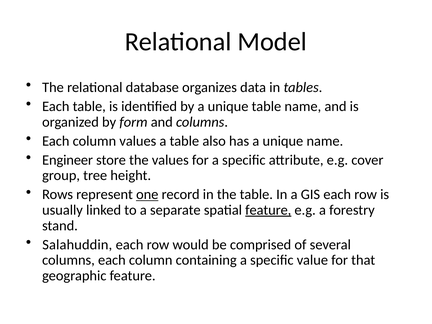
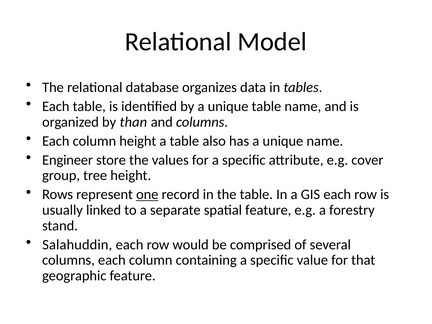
form: form -> than
column values: values -> height
feature at (268, 210) underline: present -> none
